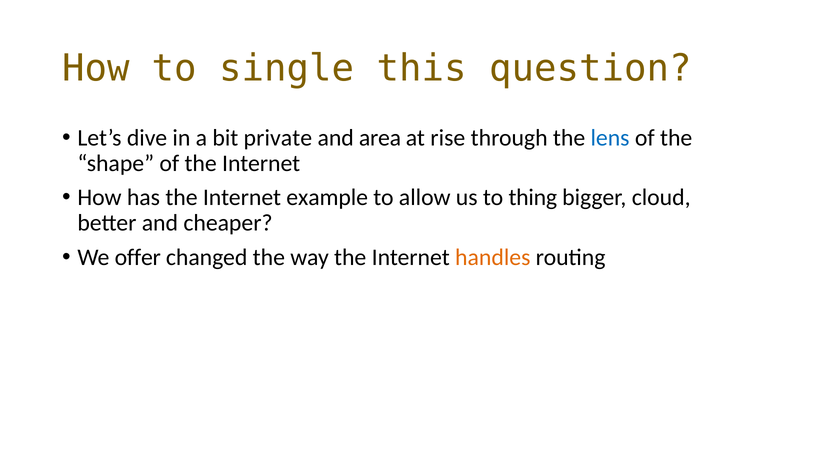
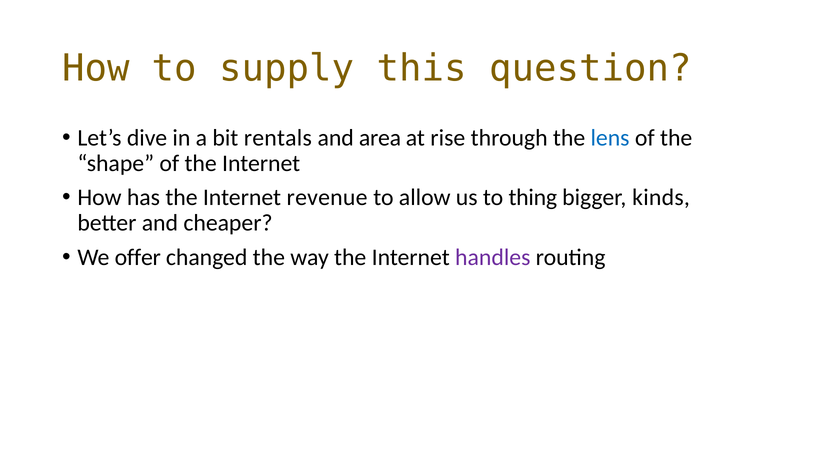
single: single -> supply
private: private -> rentals
example: example -> revenue
cloud: cloud -> kinds
handles colour: orange -> purple
